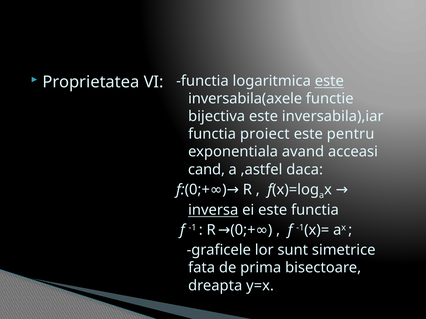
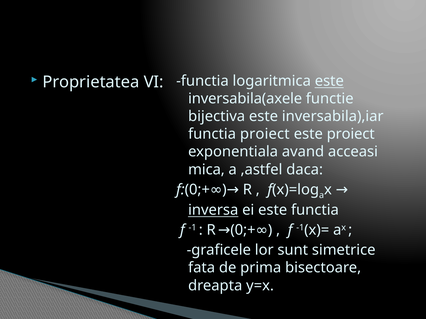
este pentru: pentru -> proiect
cand: cand -> mica
